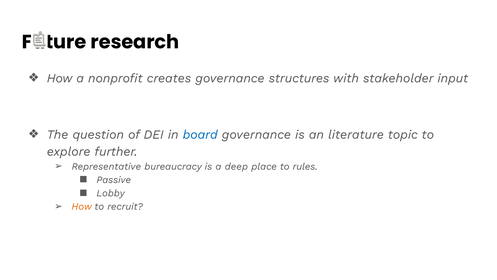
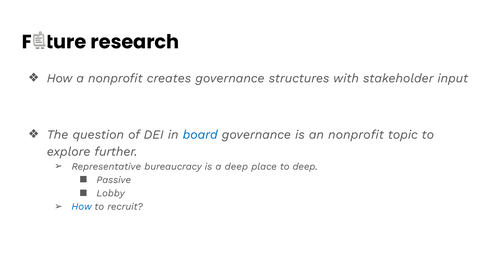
an literature: literature -> nonprofit
to rules: rules -> deep
How at (82, 206) colour: orange -> blue
